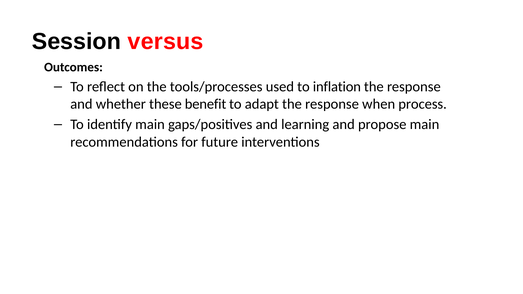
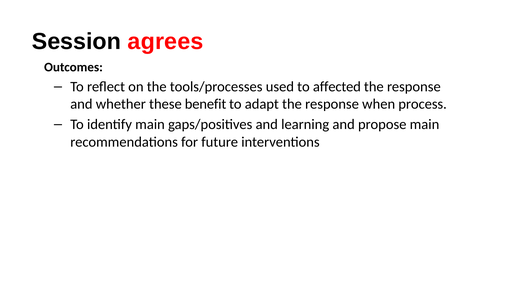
versus: versus -> agrees
inflation: inflation -> affected
